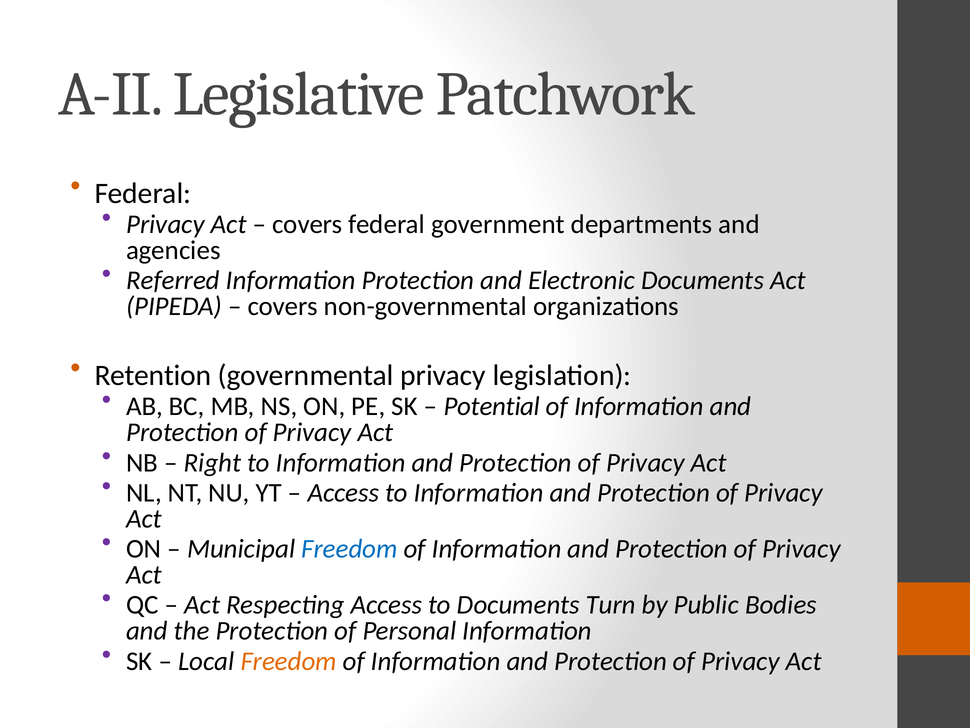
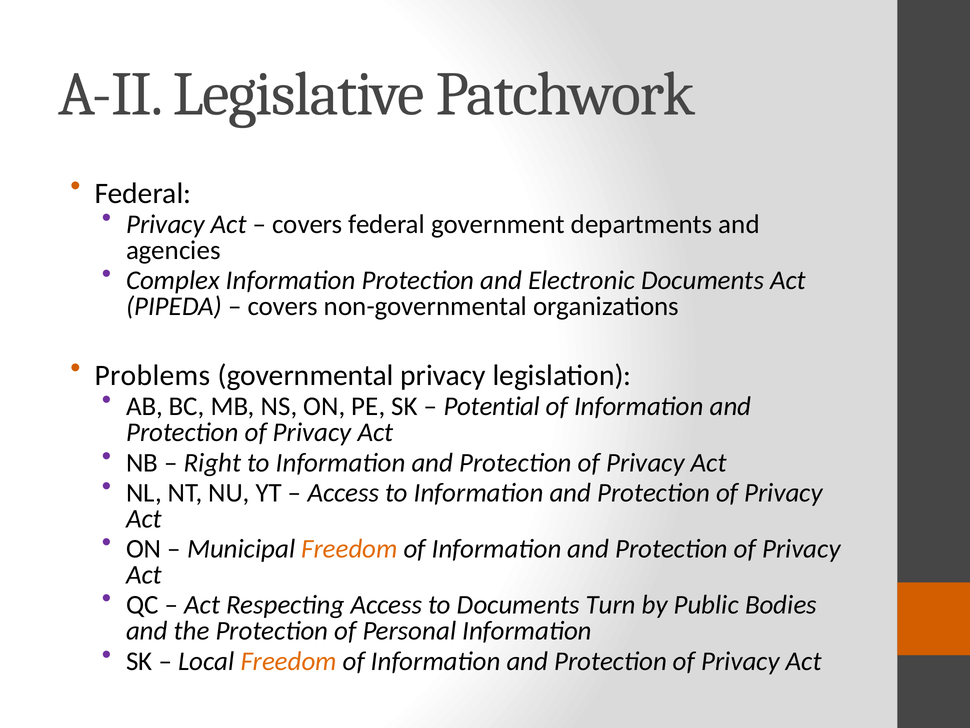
Referred: Referred -> Complex
Retention: Retention -> Problems
Freedom at (349, 549) colour: blue -> orange
